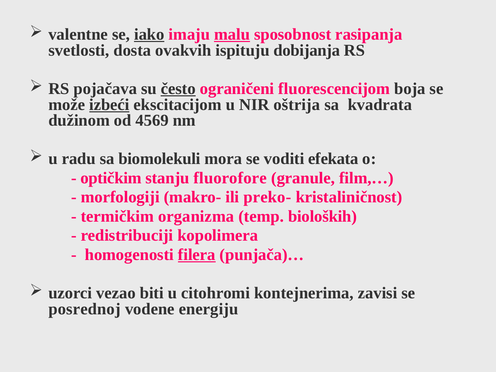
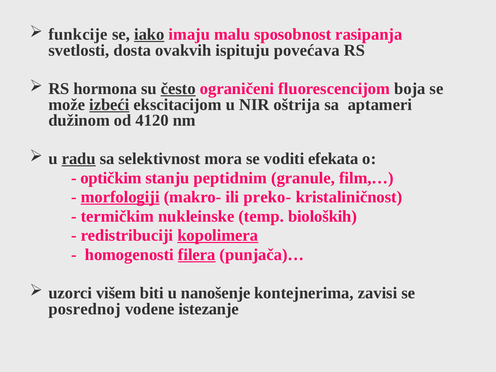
valentne: valentne -> funkcije
malu underline: present -> none
dobijanja: dobijanja -> povećava
pojačava: pojačava -> hormona
kvadrata: kvadrata -> aptameri
4569: 4569 -> 4120
radu underline: none -> present
biomolekuli: biomolekuli -> selektivnost
fluorofore: fluorofore -> peptidnim
morfologiji underline: none -> present
organizma: organizma -> nukleinske
kopolimera underline: none -> present
vezao: vezao -> višem
citohromi: citohromi -> nanošenje
energiju: energiju -> istezanje
